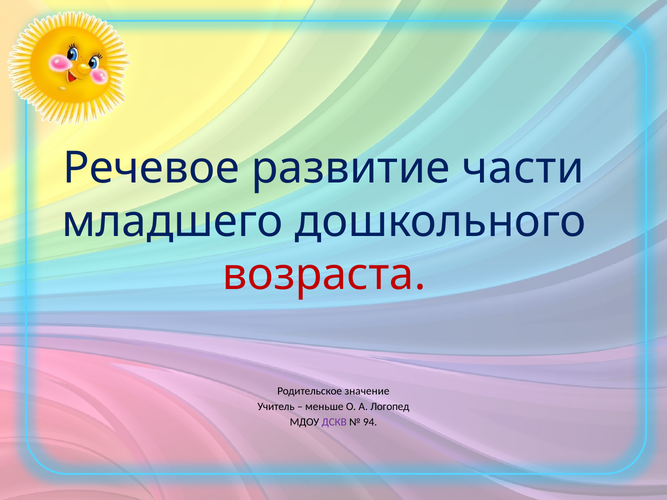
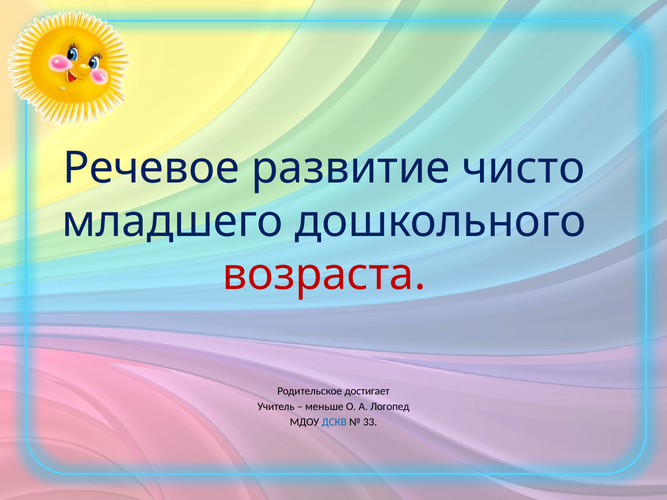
части: части -> чисто
значение: значение -> достигает
ДСКВ colour: purple -> blue
94: 94 -> 33
